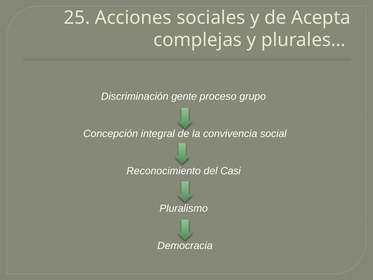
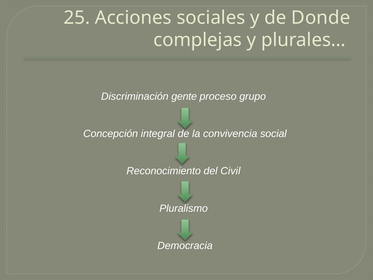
Acepta: Acepta -> Donde
Casi: Casi -> Civil
